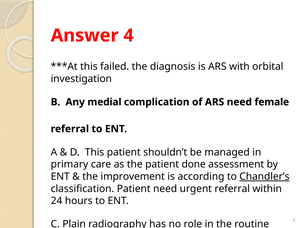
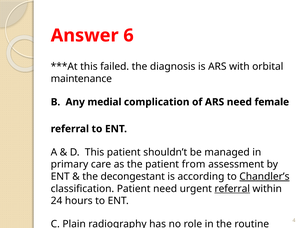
Answer 4: 4 -> 6
investigation: investigation -> maintenance
done: done -> from
improvement: improvement -> decongestant
referral at (232, 189) underline: none -> present
